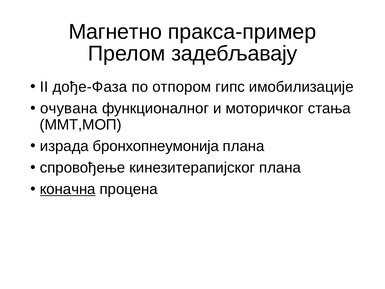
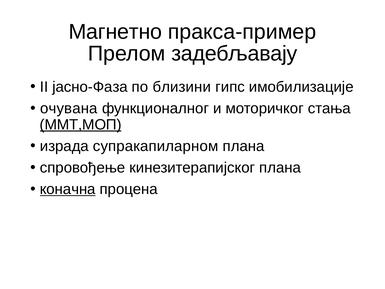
дође-Фаза: дође-Фаза -> јасно-Фаза
отпором: отпором -> близини
ММТ,МОП underline: none -> present
бронхопнеумонија: бронхопнеумонија -> супракапиларном
